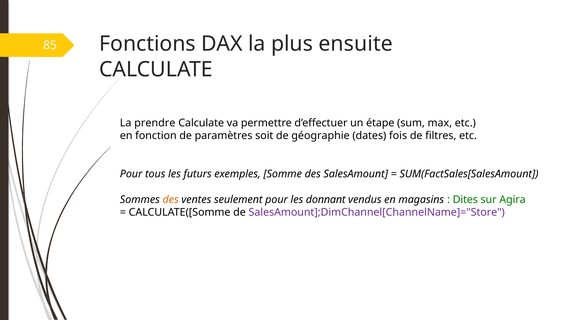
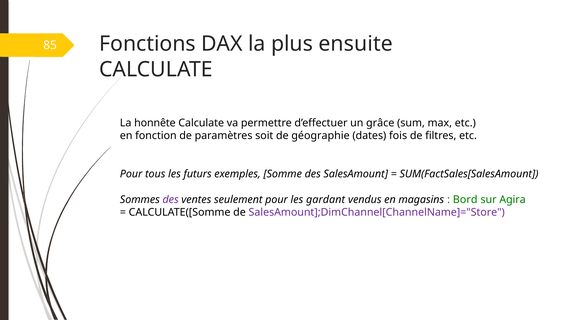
prendre: prendre -> honnête
étape: étape -> grâce
des at (171, 199) colour: orange -> purple
donnant: donnant -> gardant
Dites: Dites -> Bord
